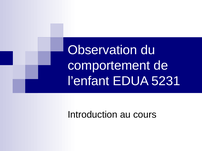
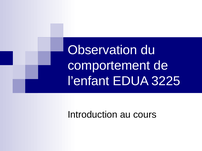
5231: 5231 -> 3225
